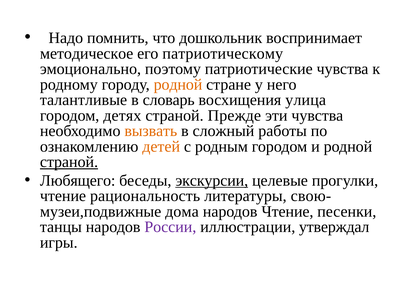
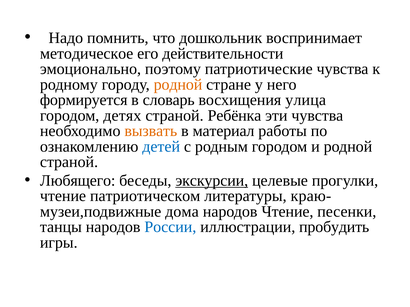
патриотическому: патриотическому -> действительности
талантливые: талантливые -> формируется
Прежде: Прежде -> Ребёнка
сложный: сложный -> материал
детей colour: orange -> blue
страной at (69, 162) underline: present -> none
рациональность: рациональность -> патриотическом
свою-: свою- -> краю-
России colour: purple -> blue
утверждал: утверждал -> пробудить
